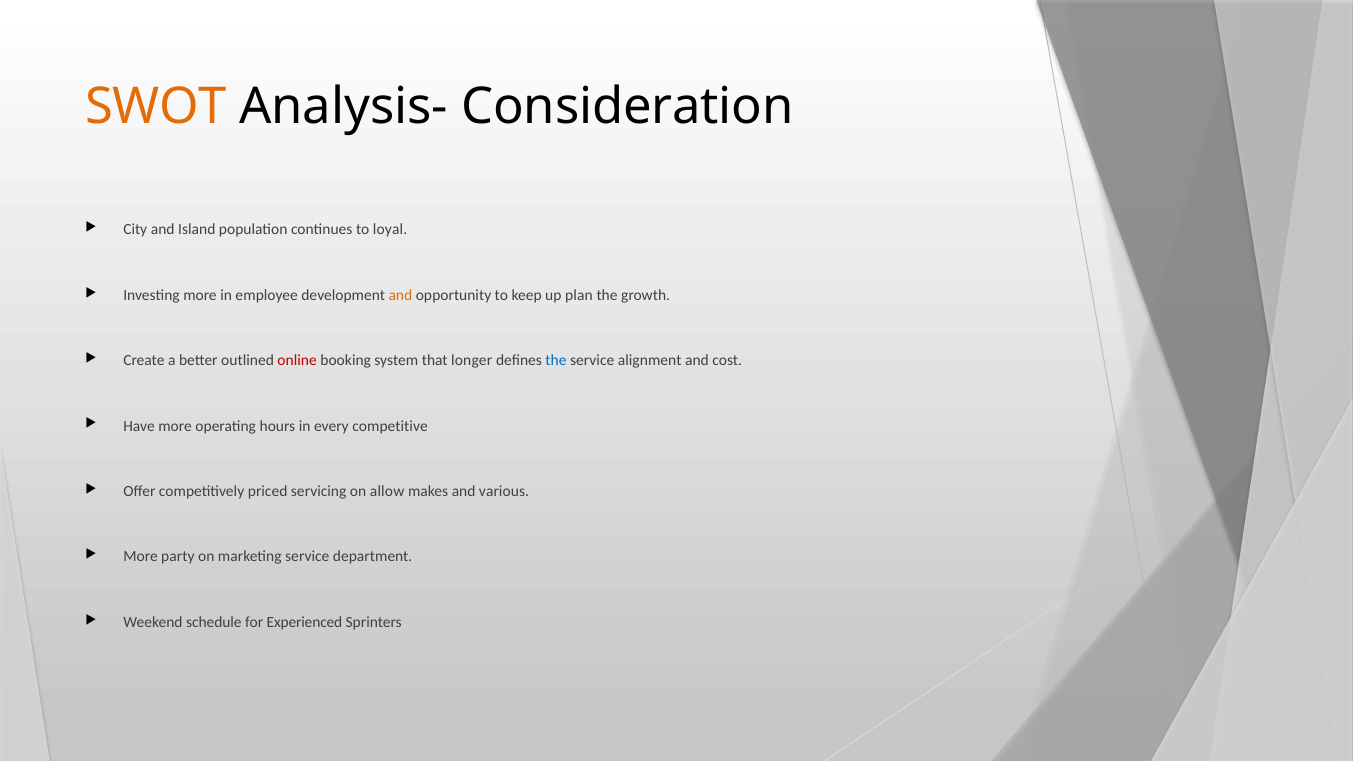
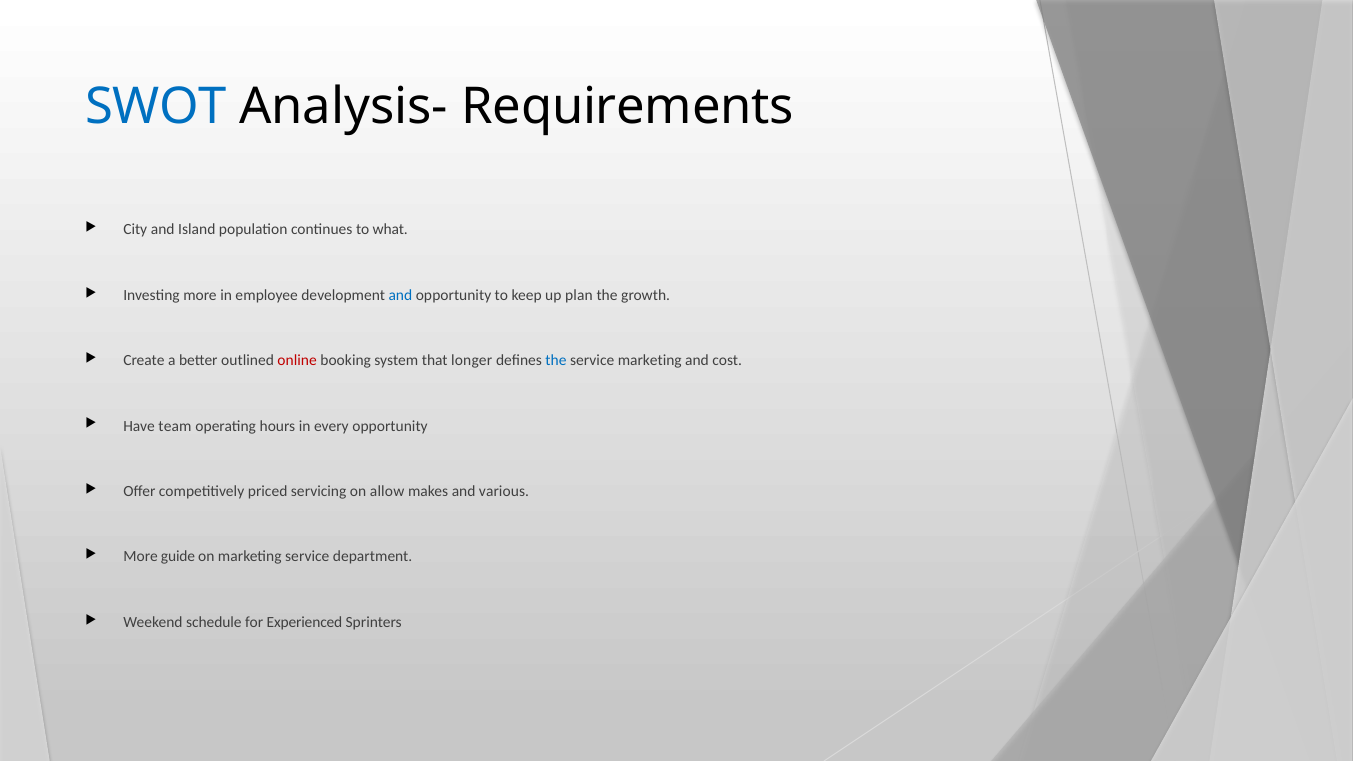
SWOT colour: orange -> blue
Consideration: Consideration -> Requirements
loyal: loyal -> what
and at (400, 295) colour: orange -> blue
service alignment: alignment -> marketing
Have more: more -> team
every competitive: competitive -> opportunity
party: party -> guide
